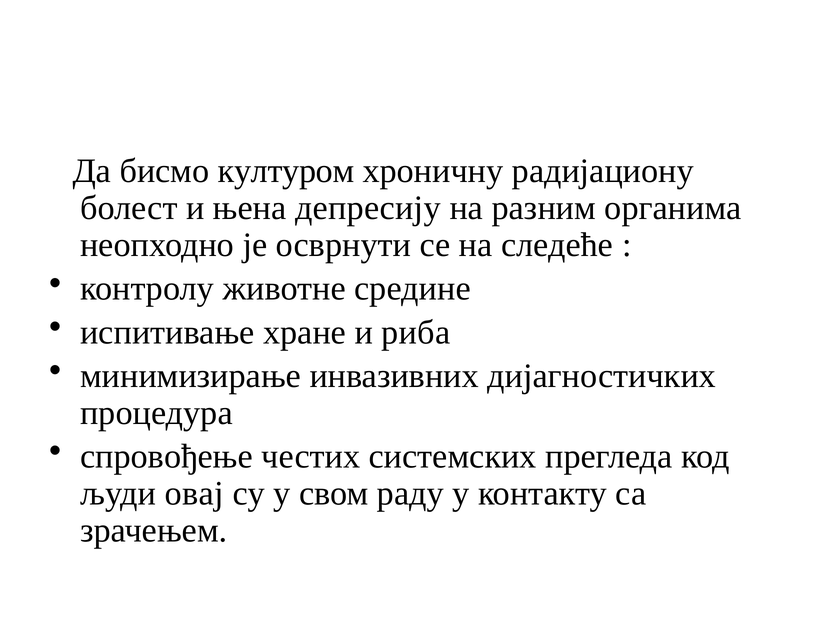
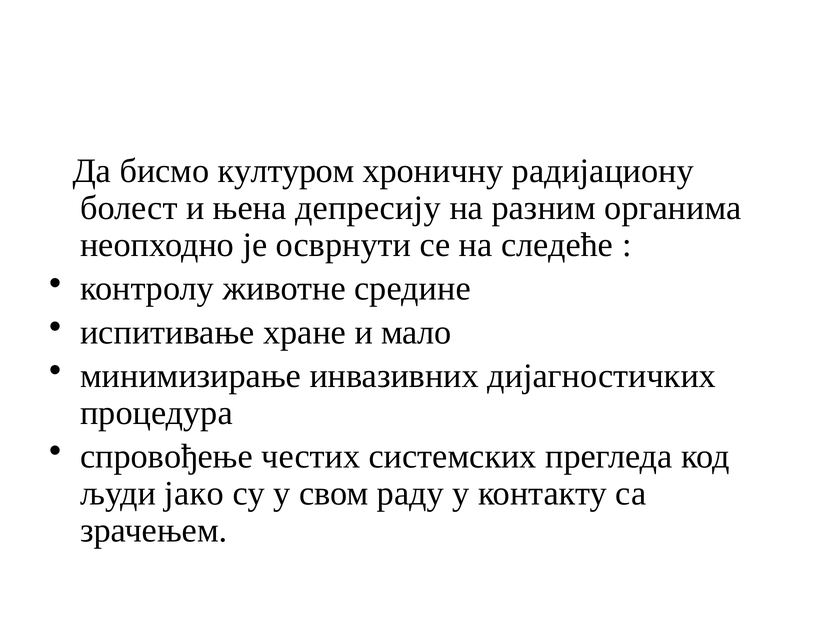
риба: риба -> мало
овај: овај -> јако
